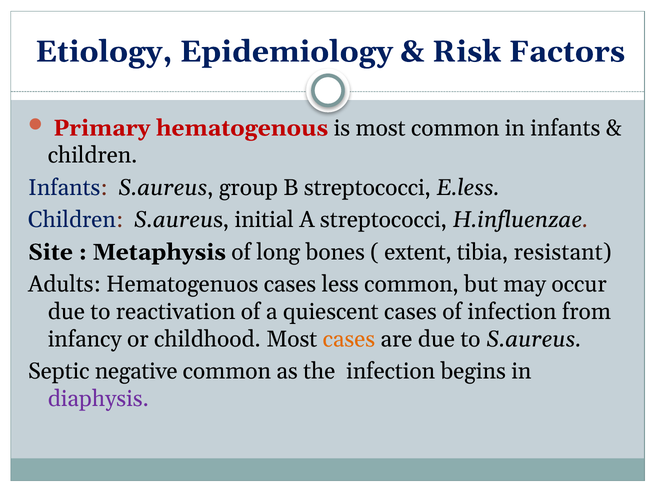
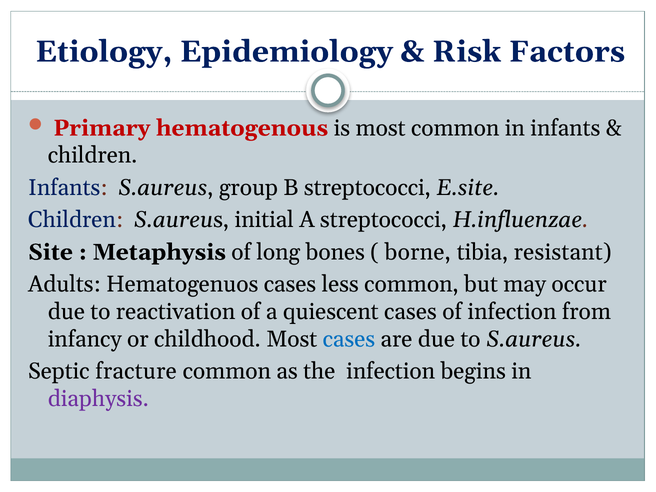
E.less: E.less -> E.site
extent: extent -> borne
cases at (349, 339) colour: orange -> blue
negative: negative -> fracture
